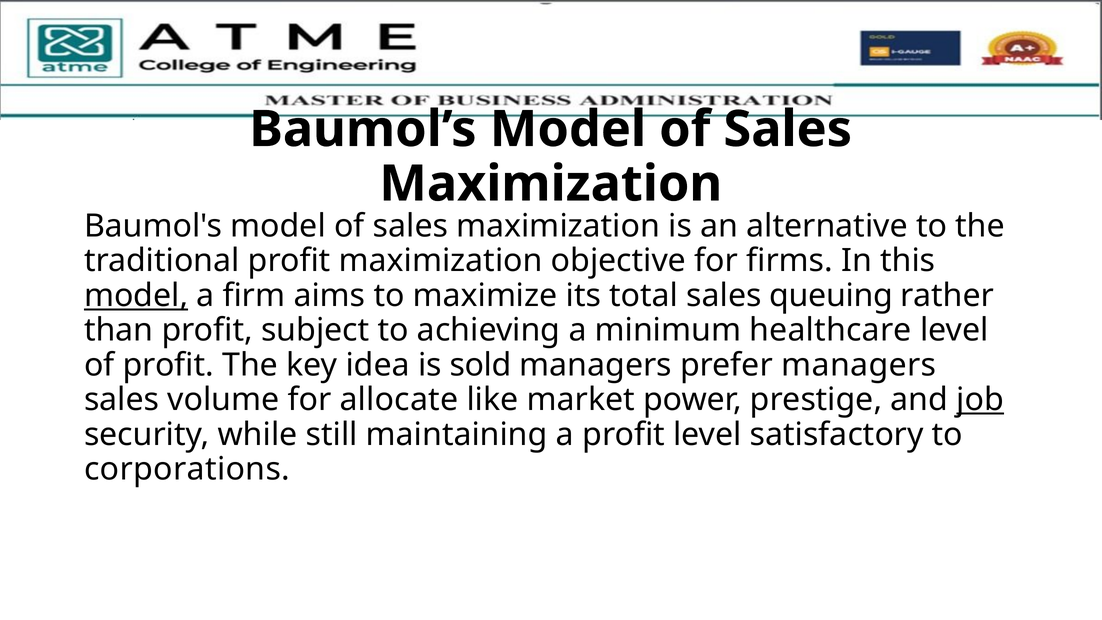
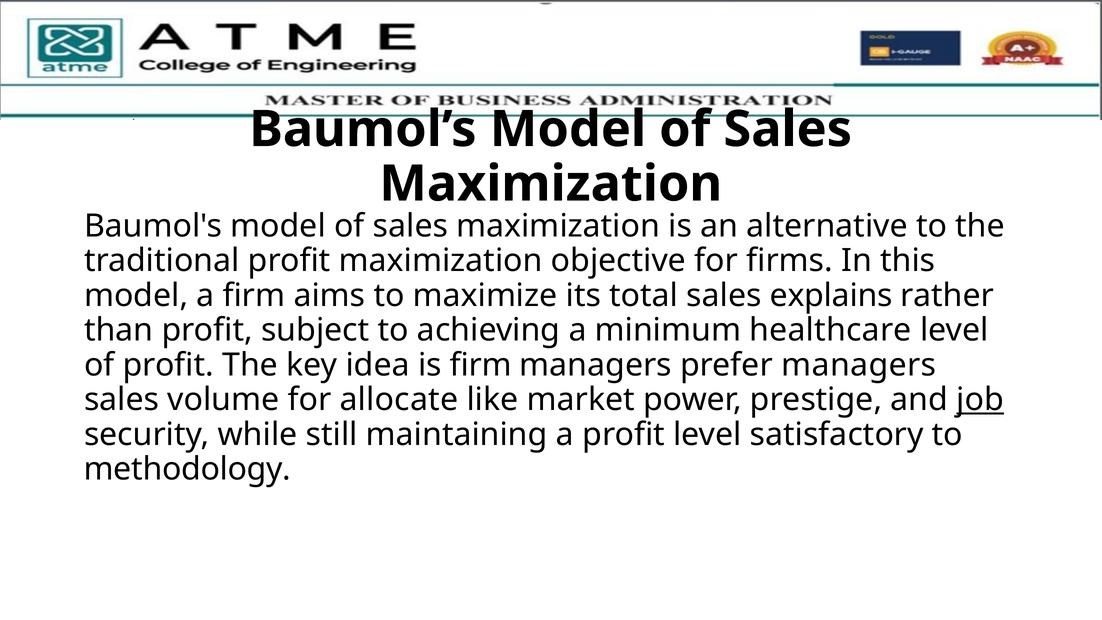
model at (136, 295) underline: present -> none
queuing: queuing -> explains
is sold: sold -> firm
corporations: corporations -> methodology
